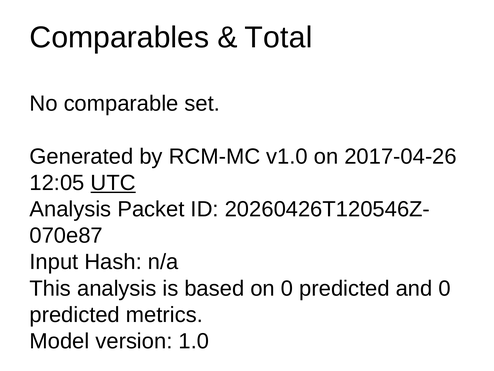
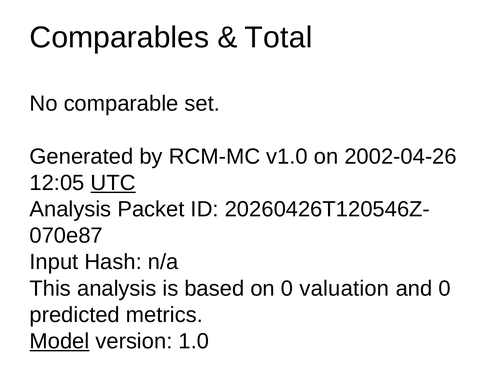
2017-04-26: 2017-04-26 -> 2002-04-26
on 0 predicted: predicted -> valuation
Model underline: none -> present
